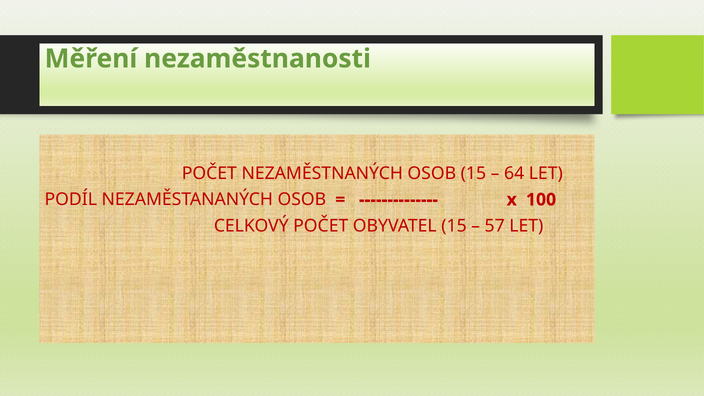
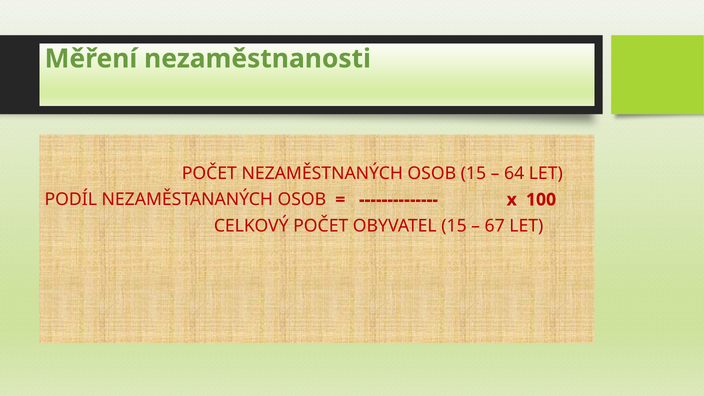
57: 57 -> 67
